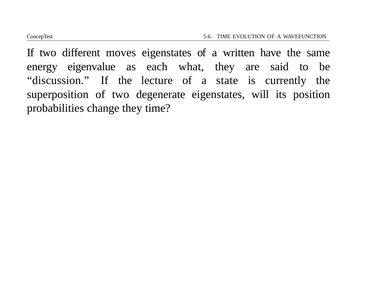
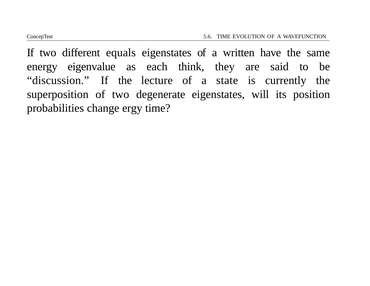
moves: moves -> equals
what: what -> think
change they: they -> ergy
